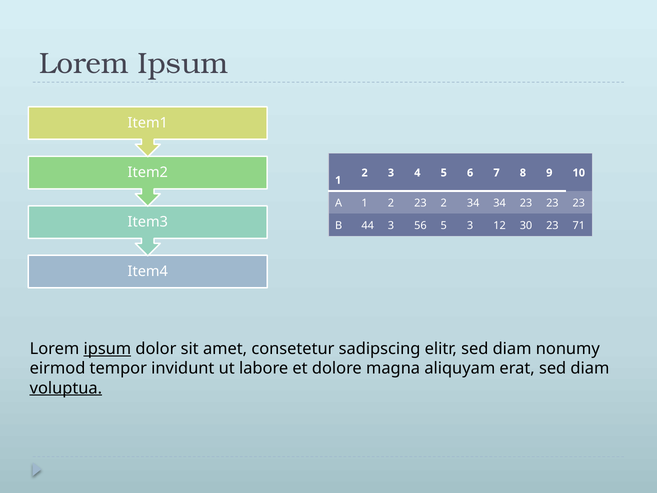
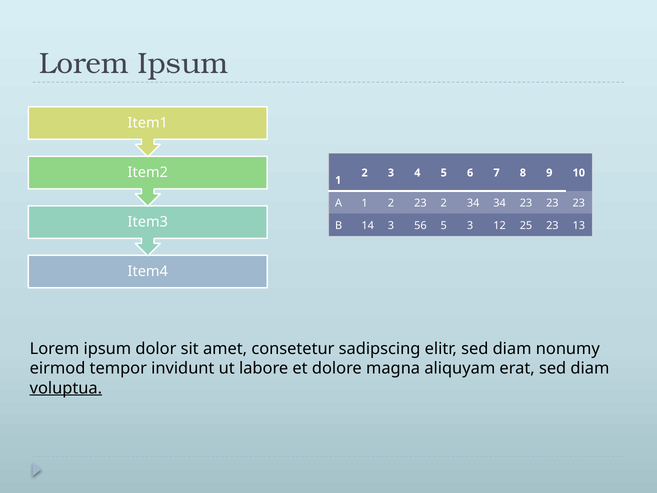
44: 44 -> 14
30: 30 -> 25
71: 71 -> 13
ipsum at (107, 349) underline: present -> none
